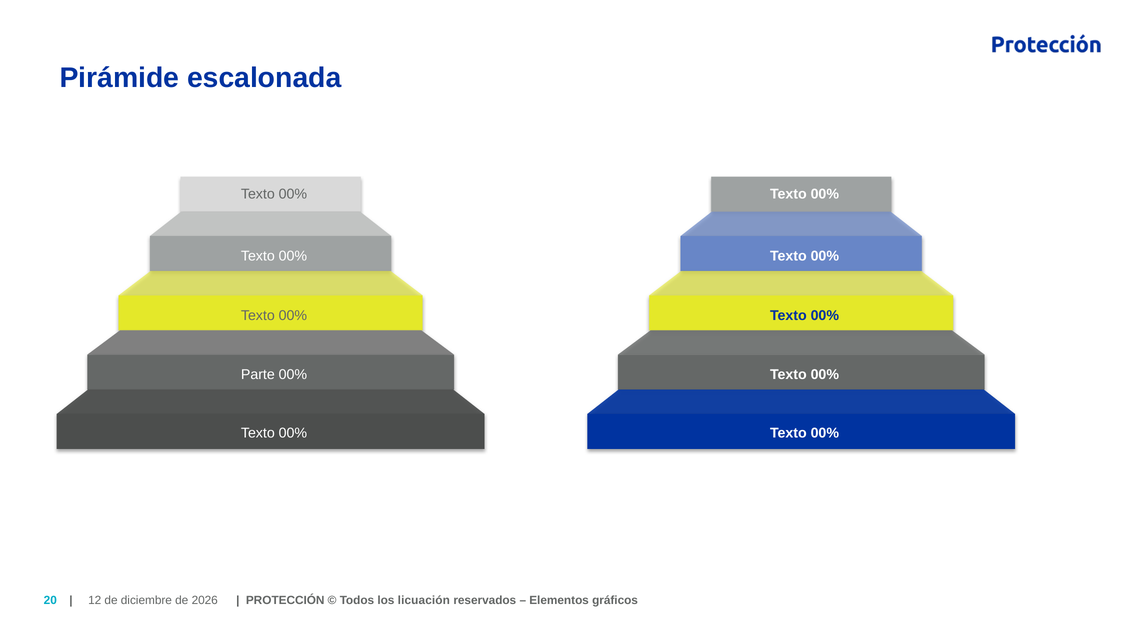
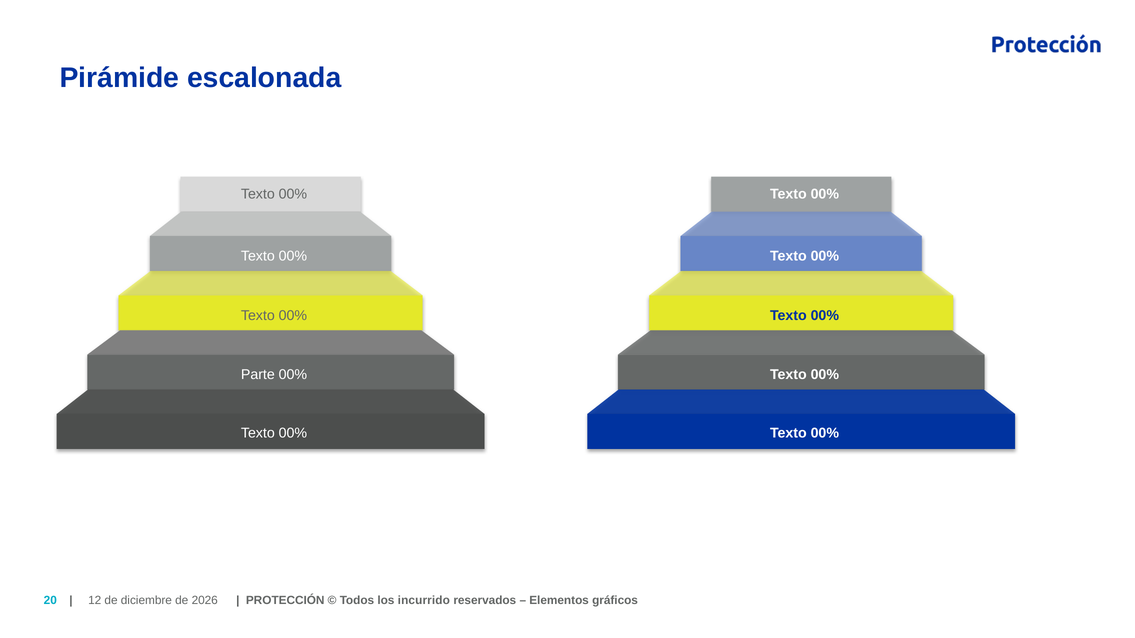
licuación: licuación -> incurrido
